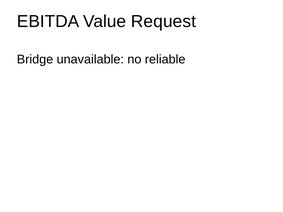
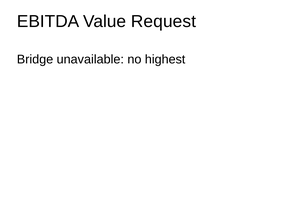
reliable: reliable -> highest
